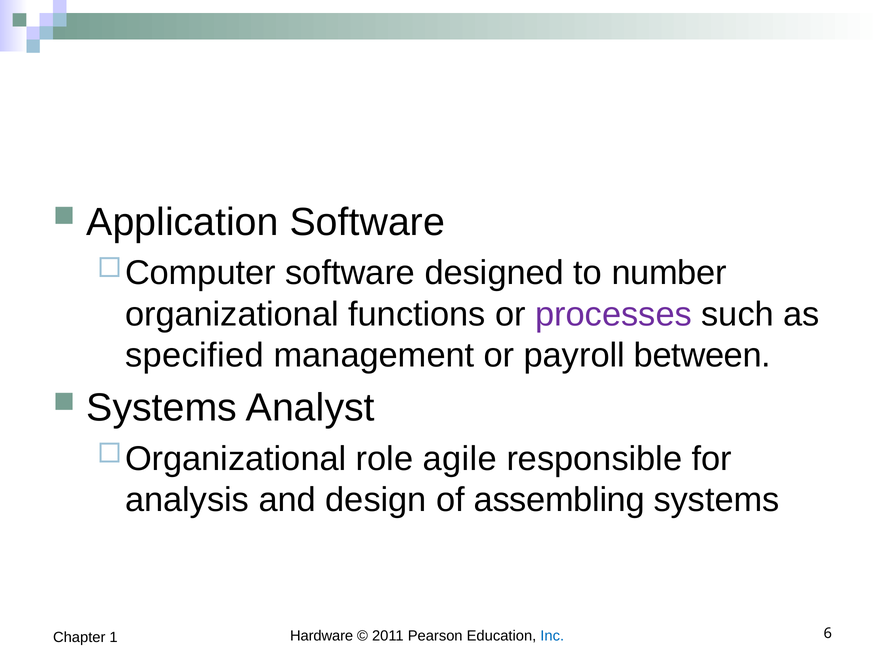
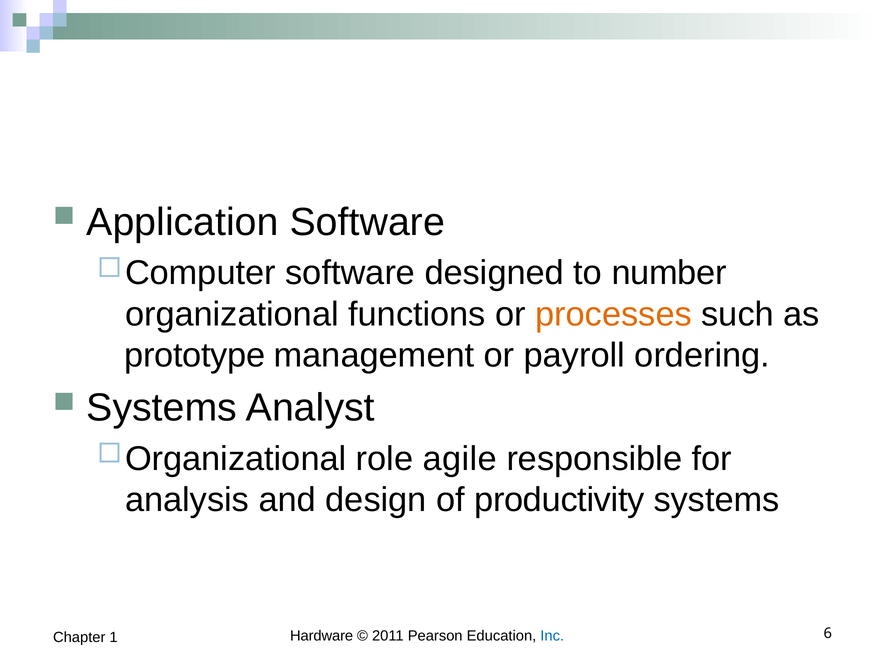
processes colour: purple -> orange
specified: specified -> prototype
between: between -> ordering
assembling: assembling -> productivity
